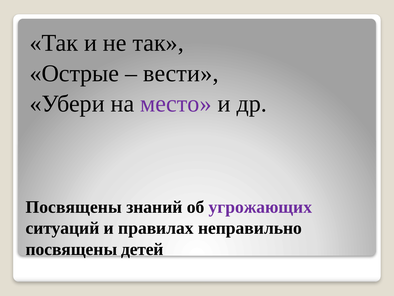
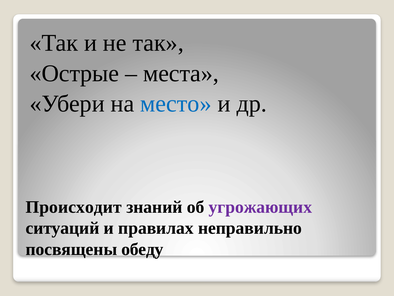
вести: вести -> места
место colour: purple -> blue
Посвящены at (74, 207): Посвящены -> Происходит
детей: детей -> обеду
